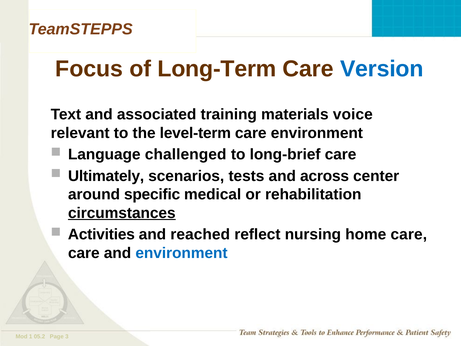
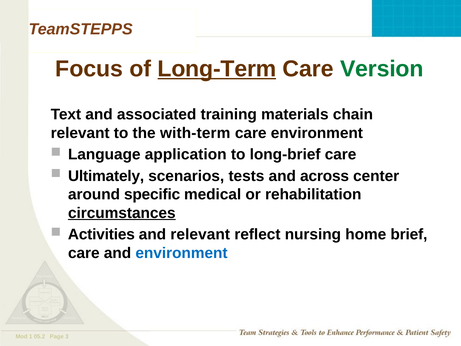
Long-Term underline: none -> present
Version colour: blue -> green
voice: voice -> chain
level-term: level-term -> with-term
challenged: challenged -> application
and reached: reached -> relevant
home care: care -> brief
